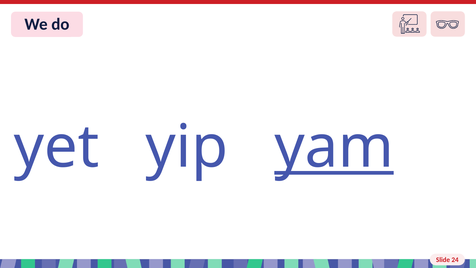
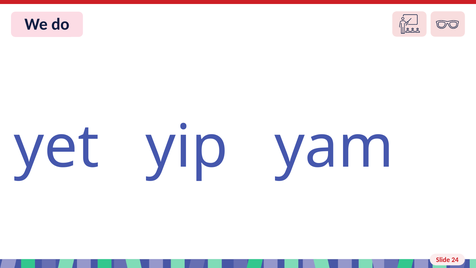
yam underline: present -> none
